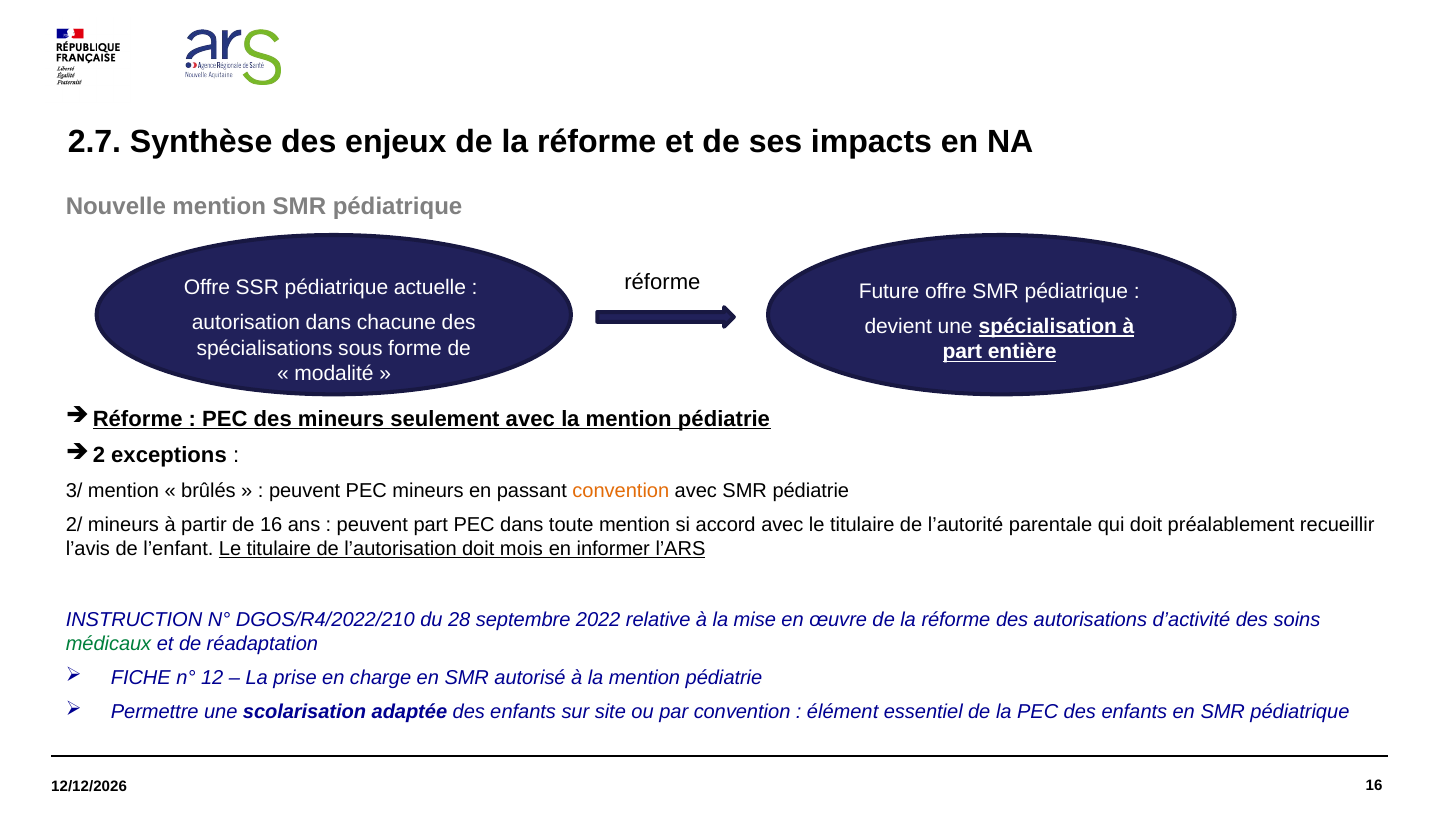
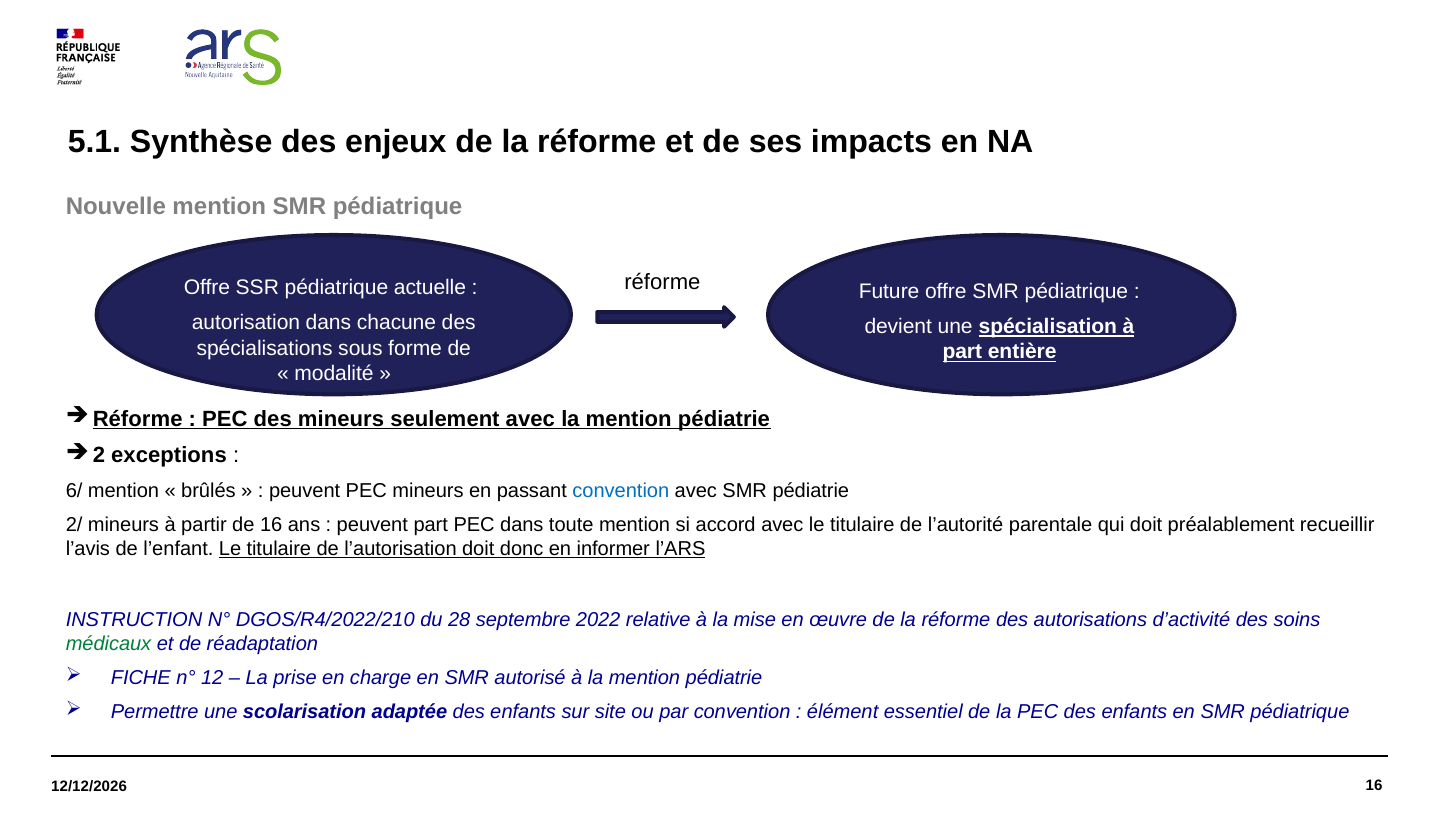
2.7: 2.7 -> 5.1
3/: 3/ -> 6/
convention at (621, 491) colour: orange -> blue
mois: mois -> donc
